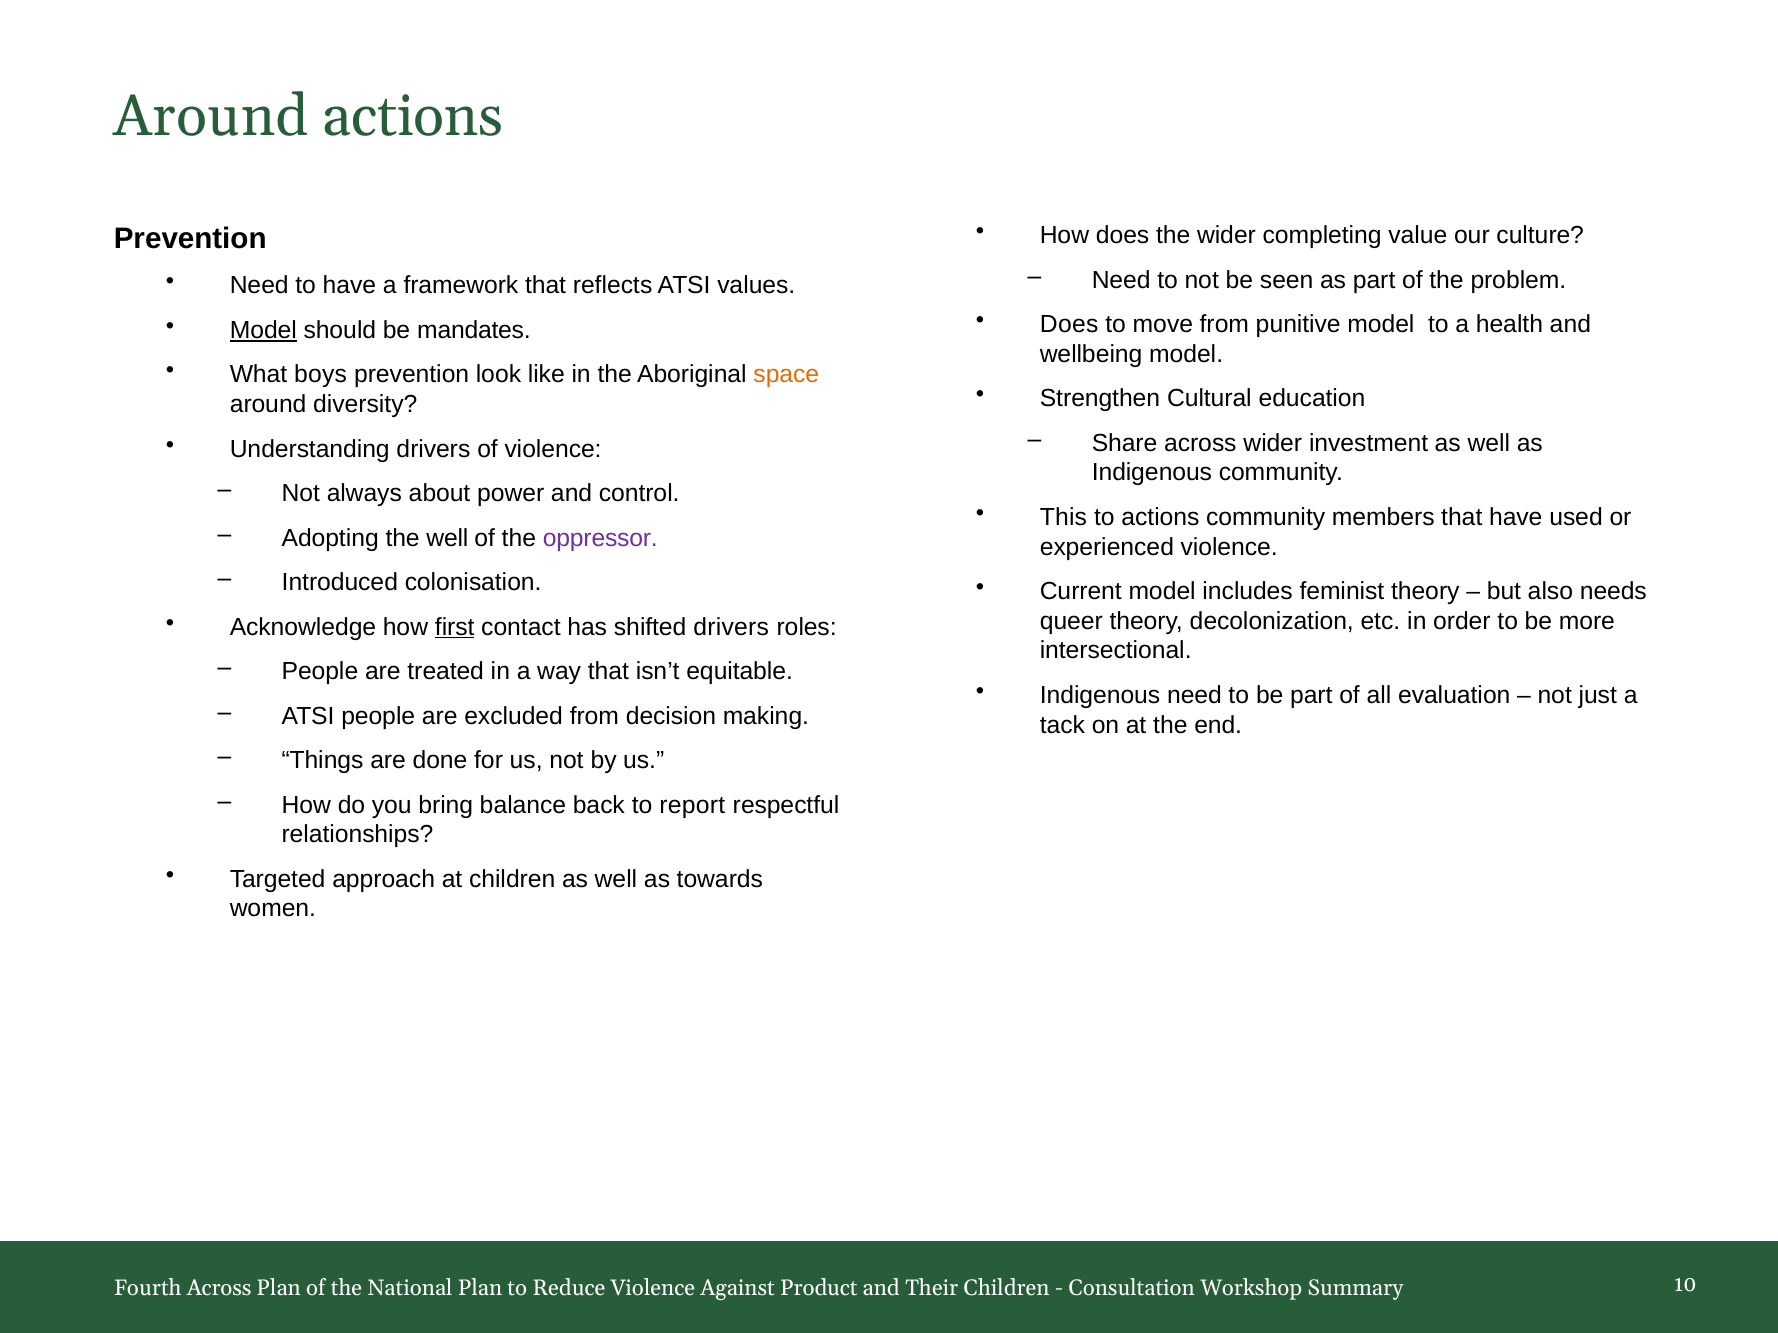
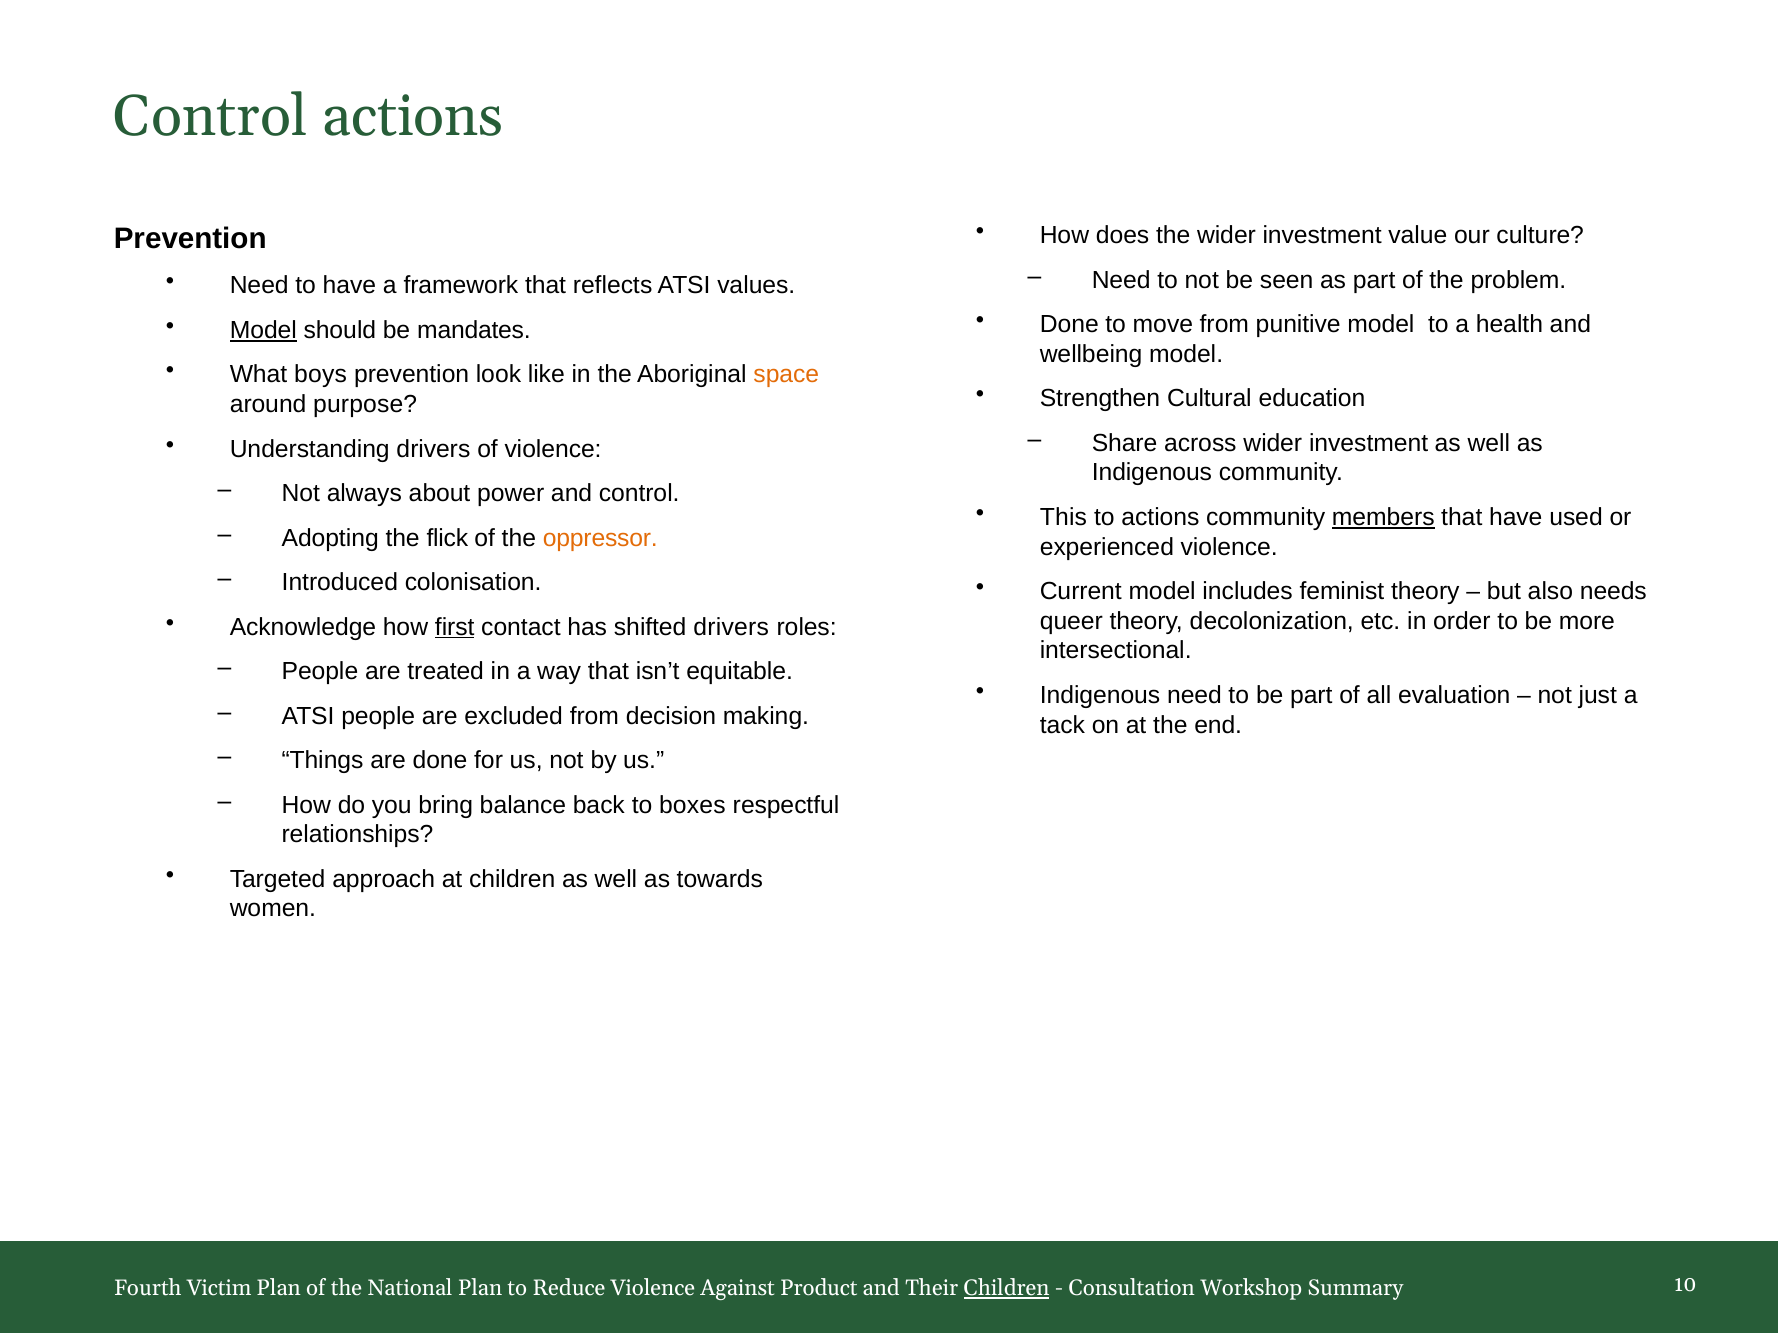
Around at (211, 117): Around -> Control
the wider completing: completing -> investment
Does at (1069, 324): Does -> Done
diversity: diversity -> purpose
members underline: none -> present
the well: well -> flick
oppressor colour: purple -> orange
report: report -> boxes
Fourth Across: Across -> Victim
Children at (1007, 1289) underline: none -> present
